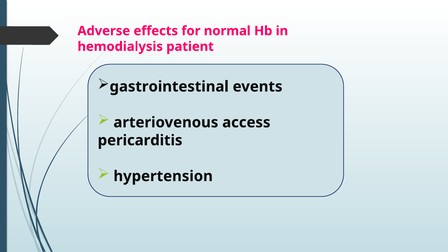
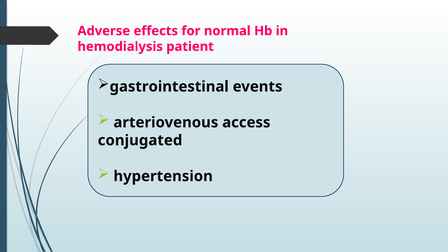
pericarditis: pericarditis -> conjugated
